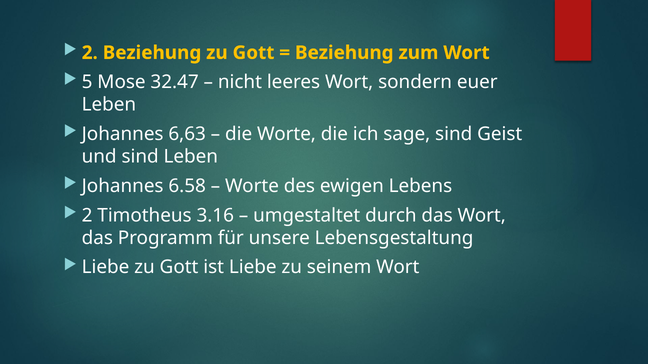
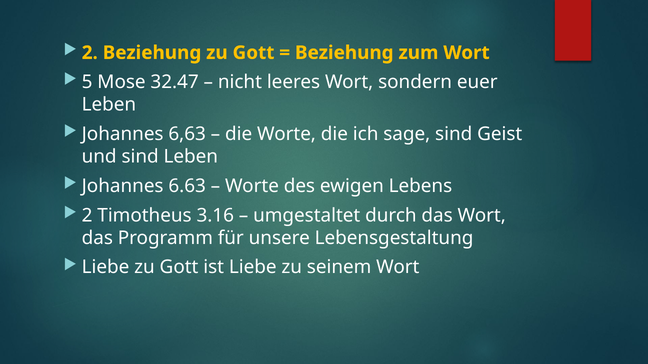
6.58: 6.58 -> 6.63
